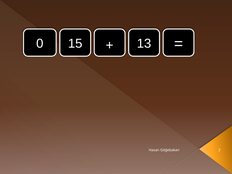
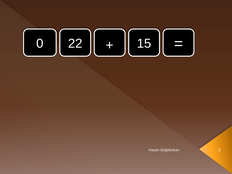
15: 15 -> 22
13: 13 -> 15
